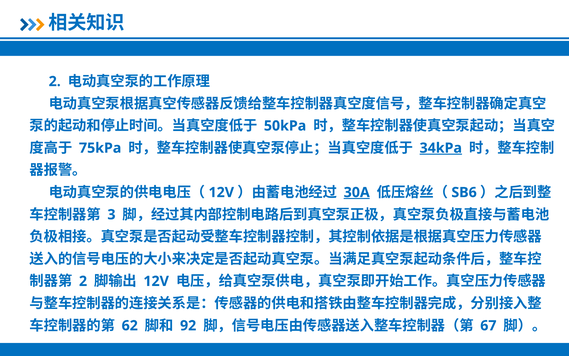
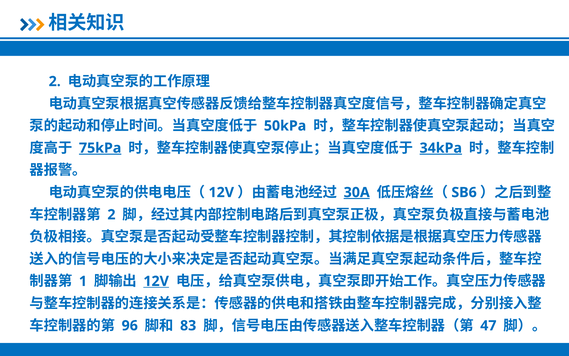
75kPa underline: none -> present
3 at (111, 214): 3 -> 2
2 at (83, 281): 2 -> 1
12V at (156, 281) underline: none -> present
62: 62 -> 96
92: 92 -> 83
67: 67 -> 47
